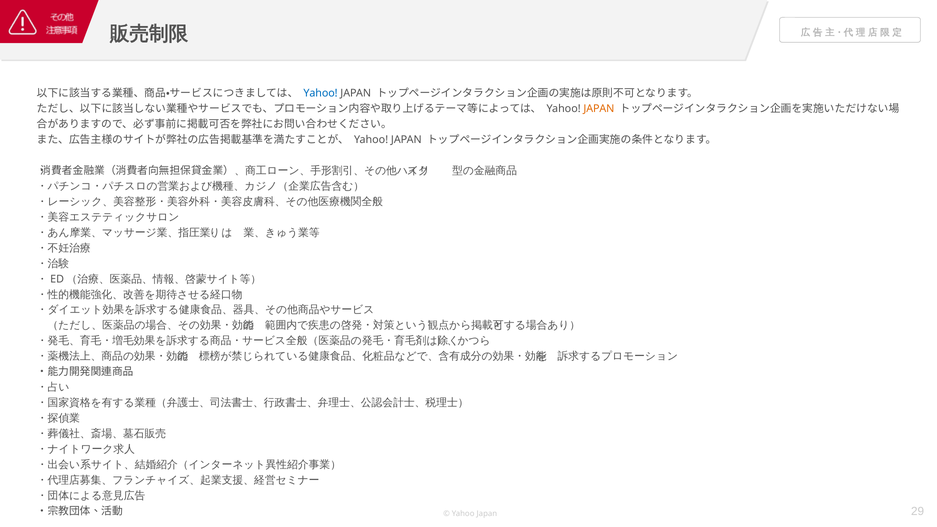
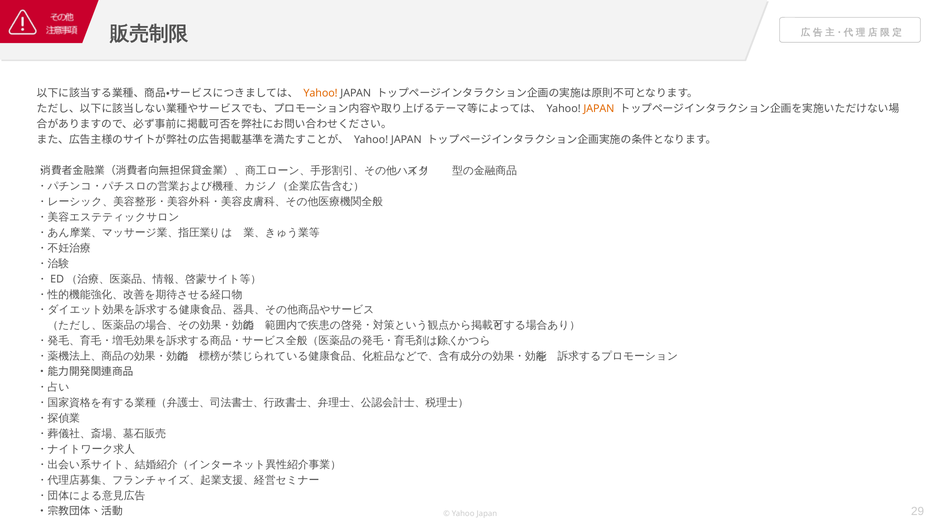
Yahoo at (321, 93) colour: blue -> orange
